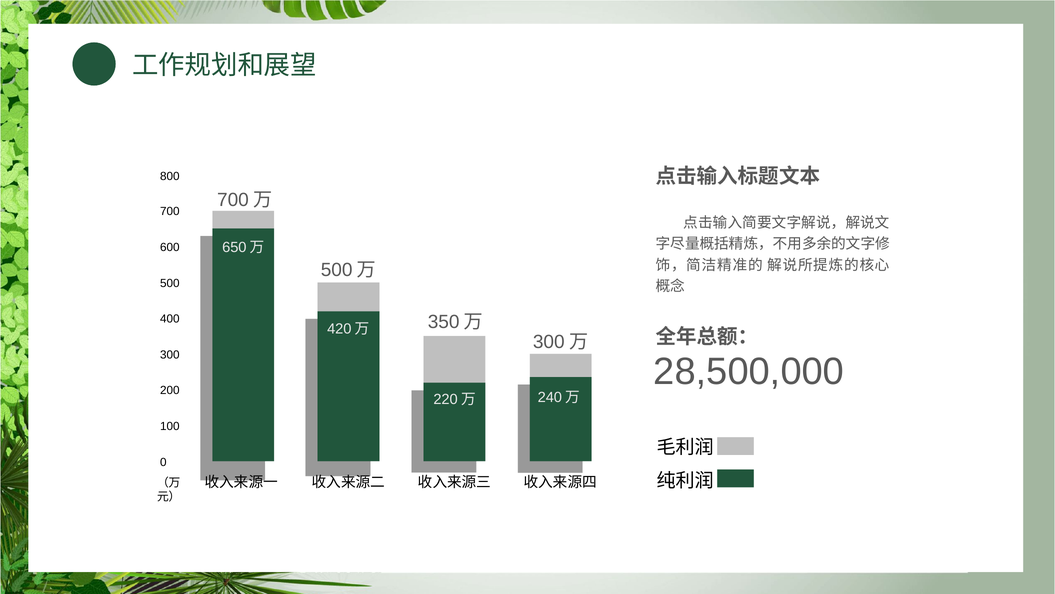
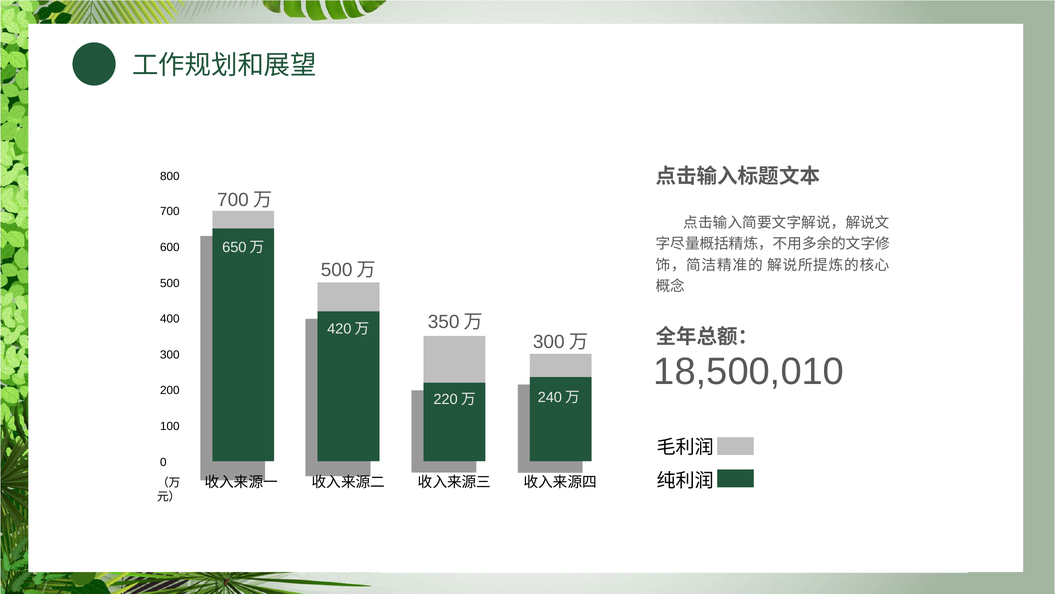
28,500,000: 28,500,000 -> 18,500,010
